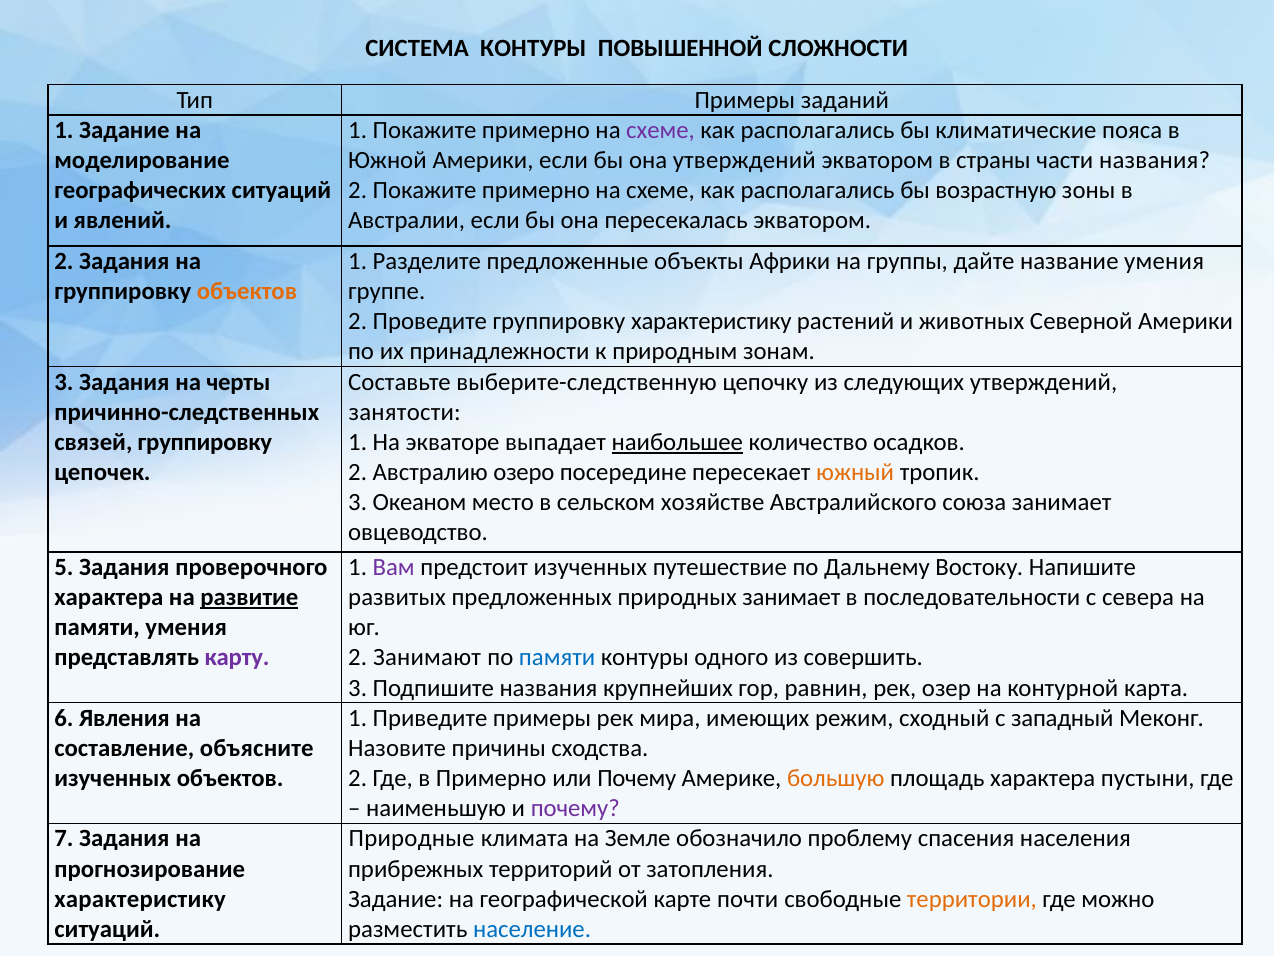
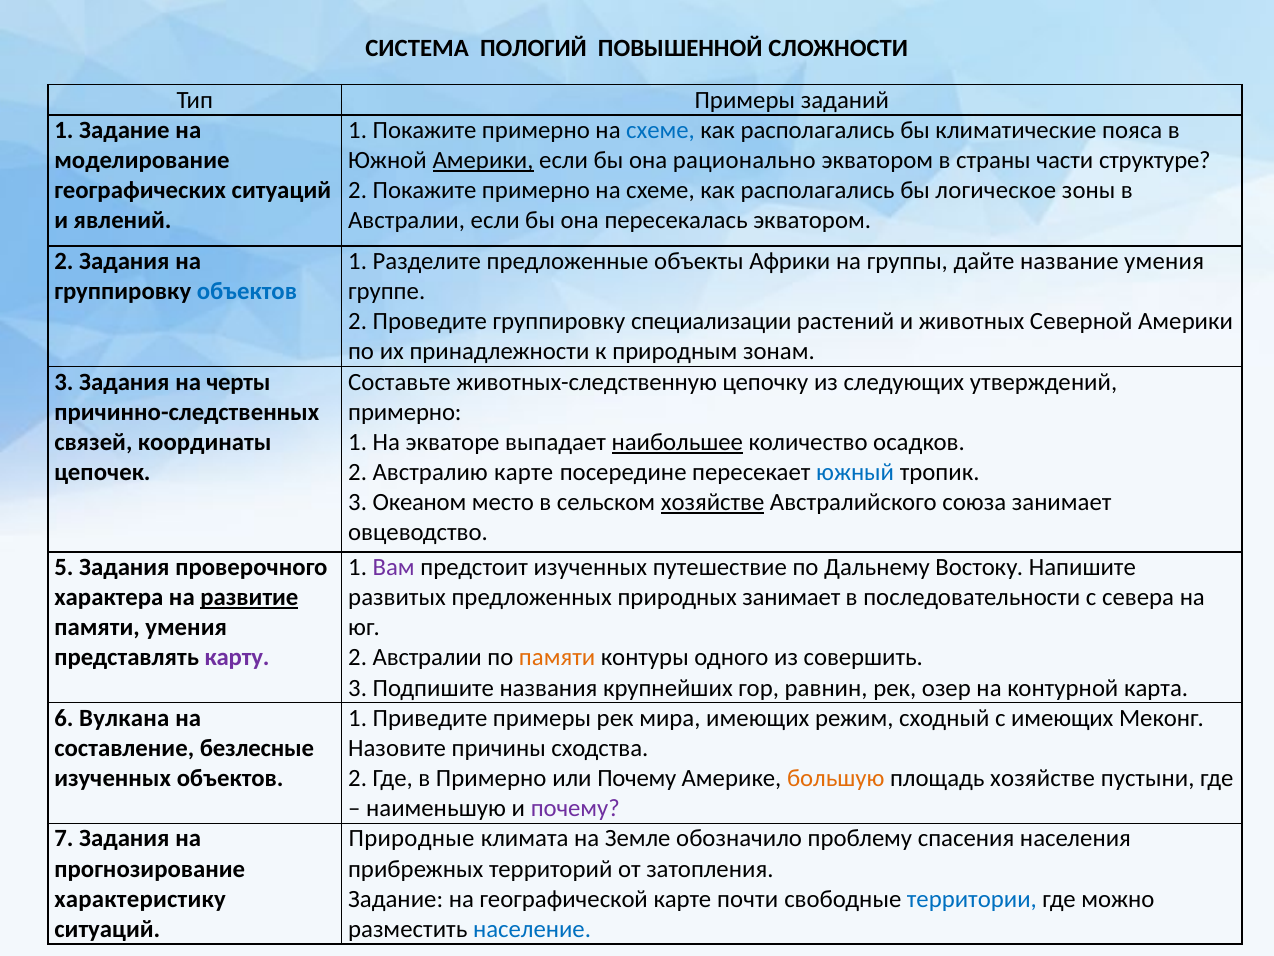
СИСТЕМА КОНТУРЫ: КОНТУРЫ -> ПОЛОГИЙ
схеме at (661, 130) colour: purple -> blue
Америки at (483, 160) underline: none -> present
она утверждений: утверждений -> рационально
части названия: названия -> структуре
возрастную: возрастную -> логическое
объектов at (247, 291) colour: orange -> blue
группировку характеристику: характеристику -> специализации
выберите-следственную: выберите-следственную -> животных-следственную
занятости at (405, 412): занятости -> примерно
связей группировку: группировку -> координаты
Австралию озеро: озеро -> карте
южный colour: orange -> blue
хозяйстве at (713, 502) underline: none -> present
2 Занимают: Занимают -> Австралии
памяти at (557, 657) colour: blue -> orange
Явления: Явления -> Вулкана
с западный: западный -> имеющих
объясните: объясните -> безлесные
площадь характера: характера -> хозяйстве
территории colour: orange -> blue
